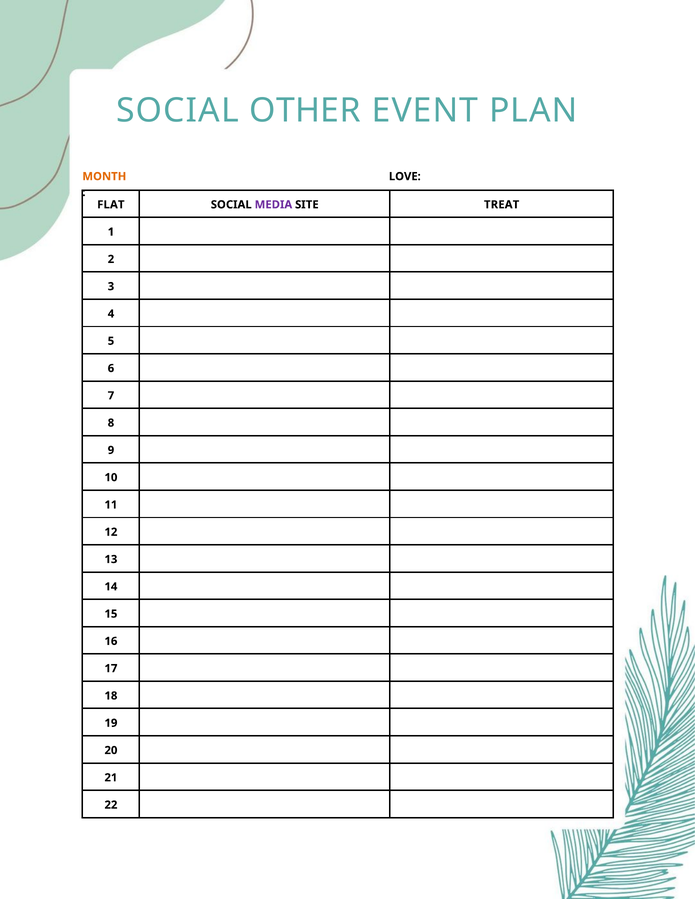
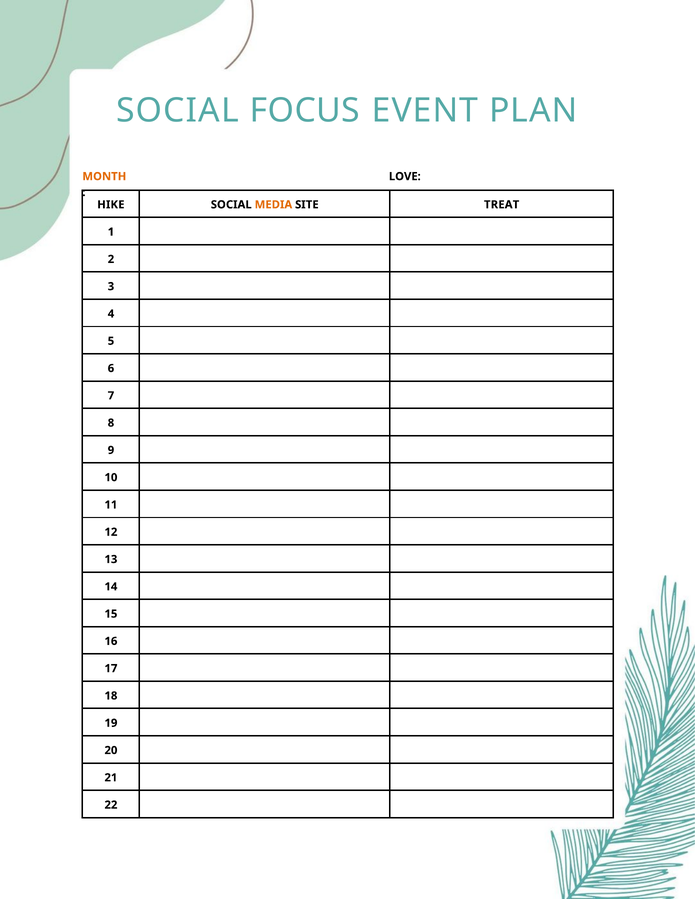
OTHER: OTHER -> FOCUS
FLAT: FLAT -> HIKE
MEDIA colour: purple -> orange
